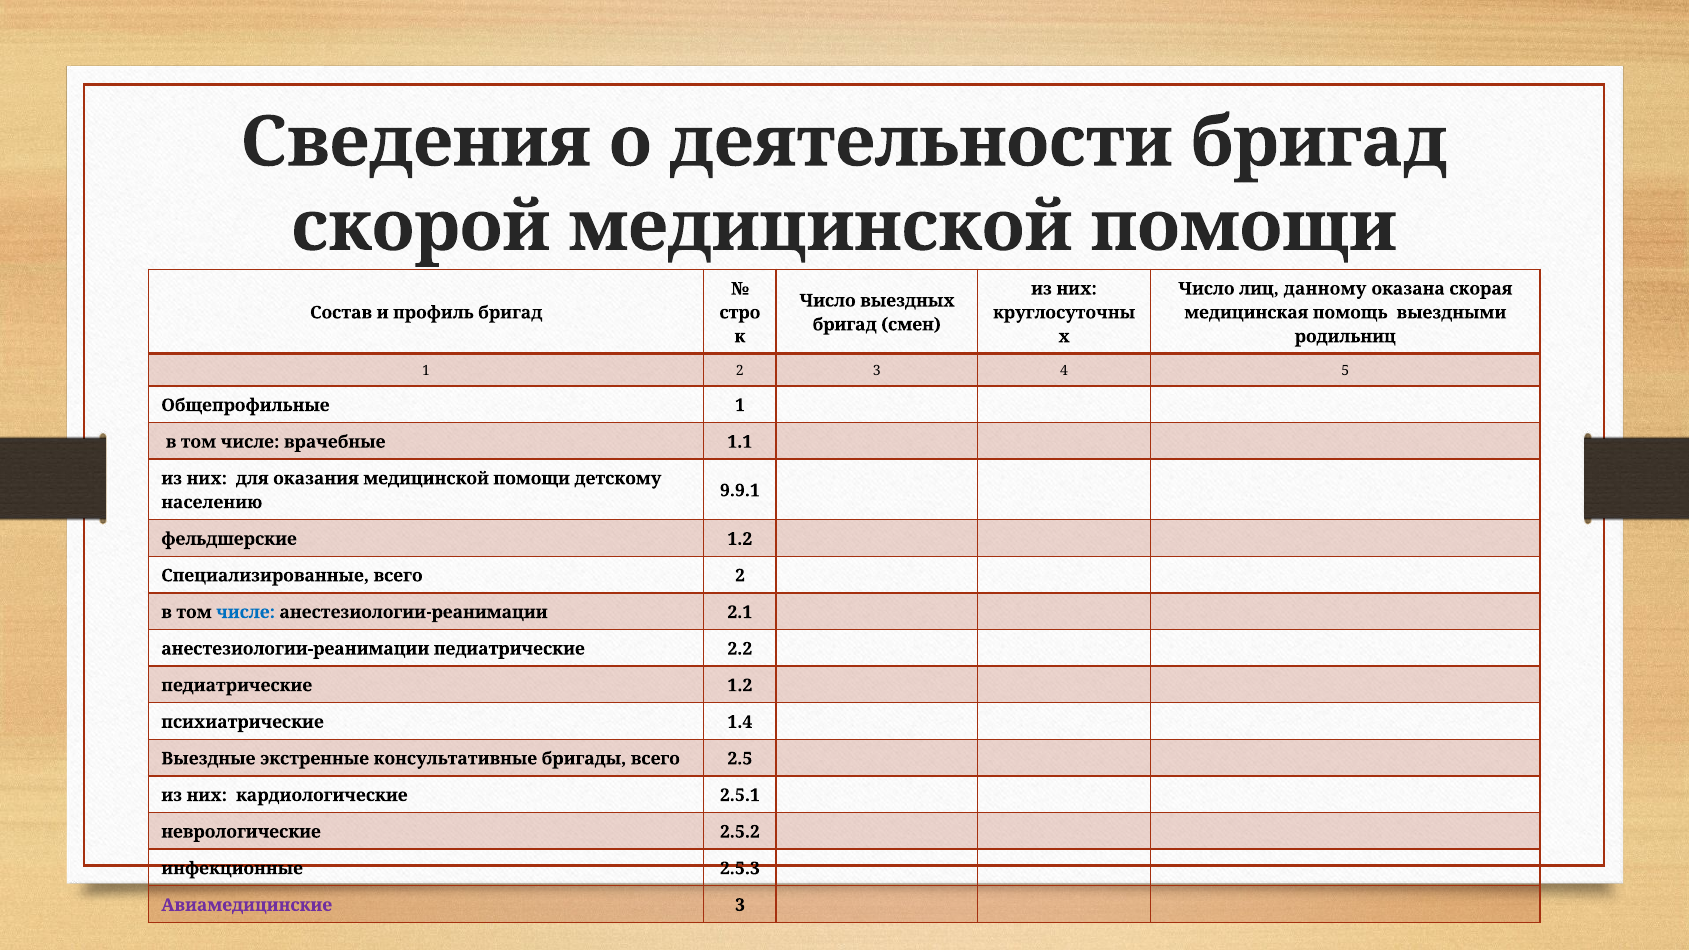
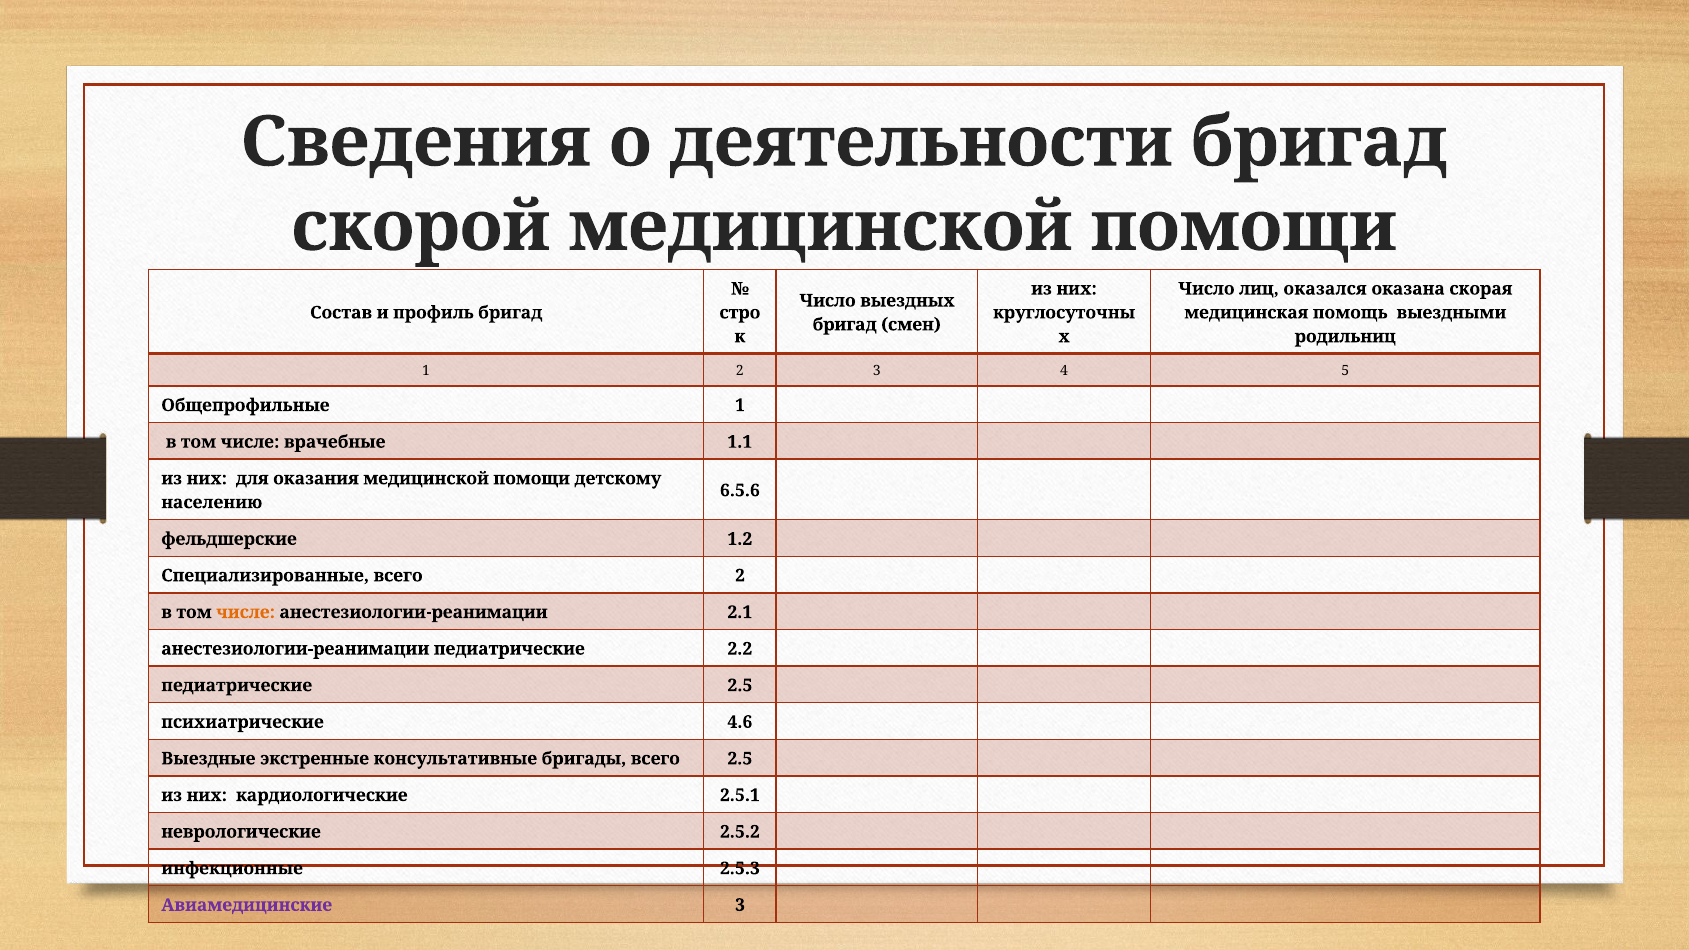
данному: данному -> оказался
9.9.1: 9.9.1 -> 6.5.6
числе at (246, 612) colour: blue -> orange
педиатрические 1.2: 1.2 -> 2.5
1.4: 1.4 -> 4.6
